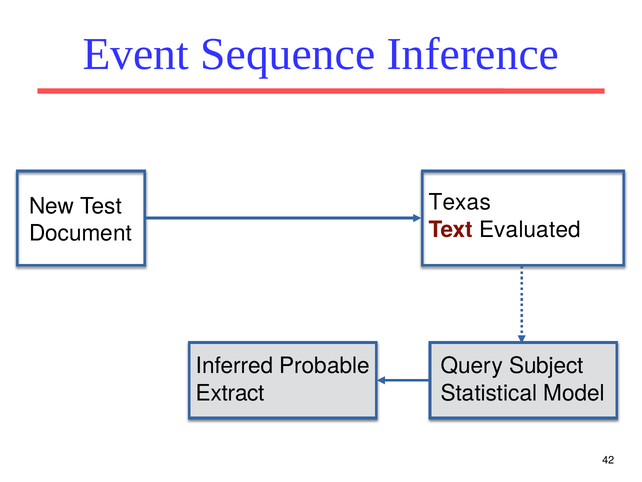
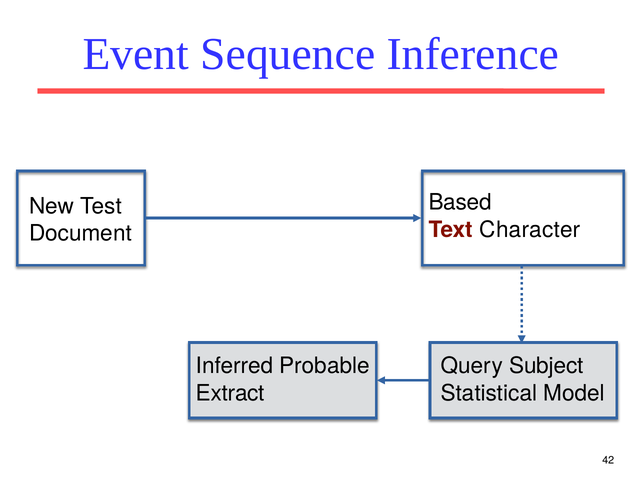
Texas: Texas -> Based
Evaluated: Evaluated -> Character
